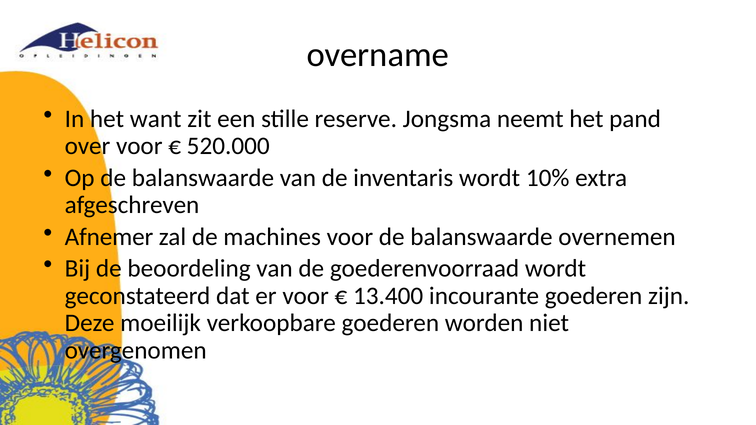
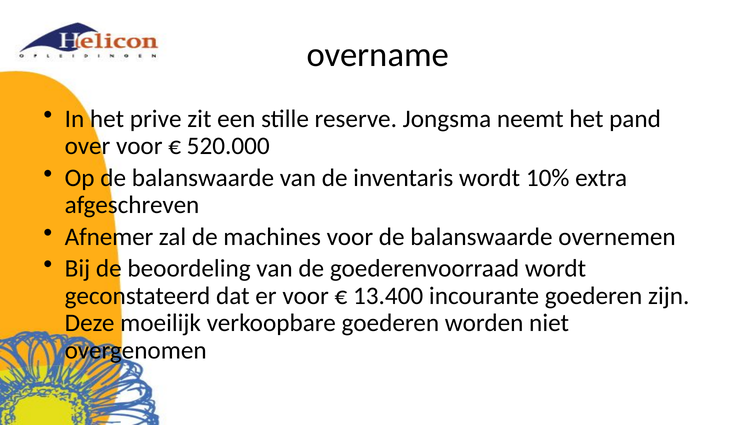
want: want -> prive
